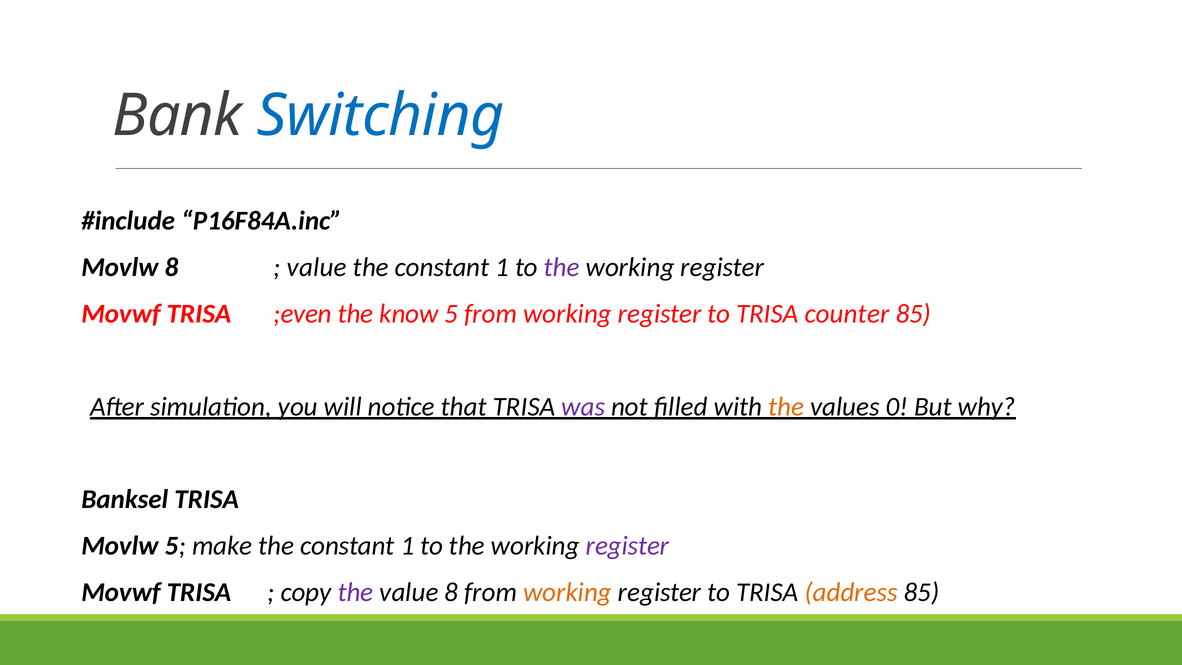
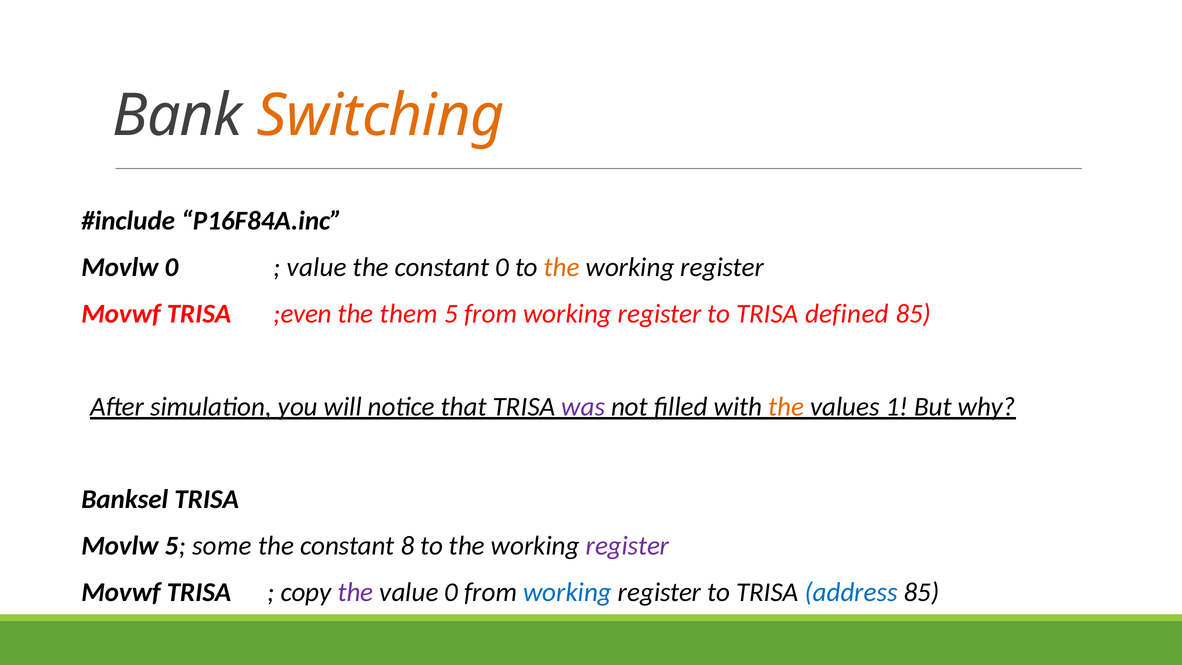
Switching colour: blue -> orange
Movlw 8: 8 -> 0
1 at (502, 267): 1 -> 0
the at (562, 267) colour: purple -> orange
know: know -> them
counter: counter -> defined
0: 0 -> 1
make: make -> some
1 at (407, 546): 1 -> 8
value 8: 8 -> 0
working at (567, 592) colour: orange -> blue
address colour: orange -> blue
